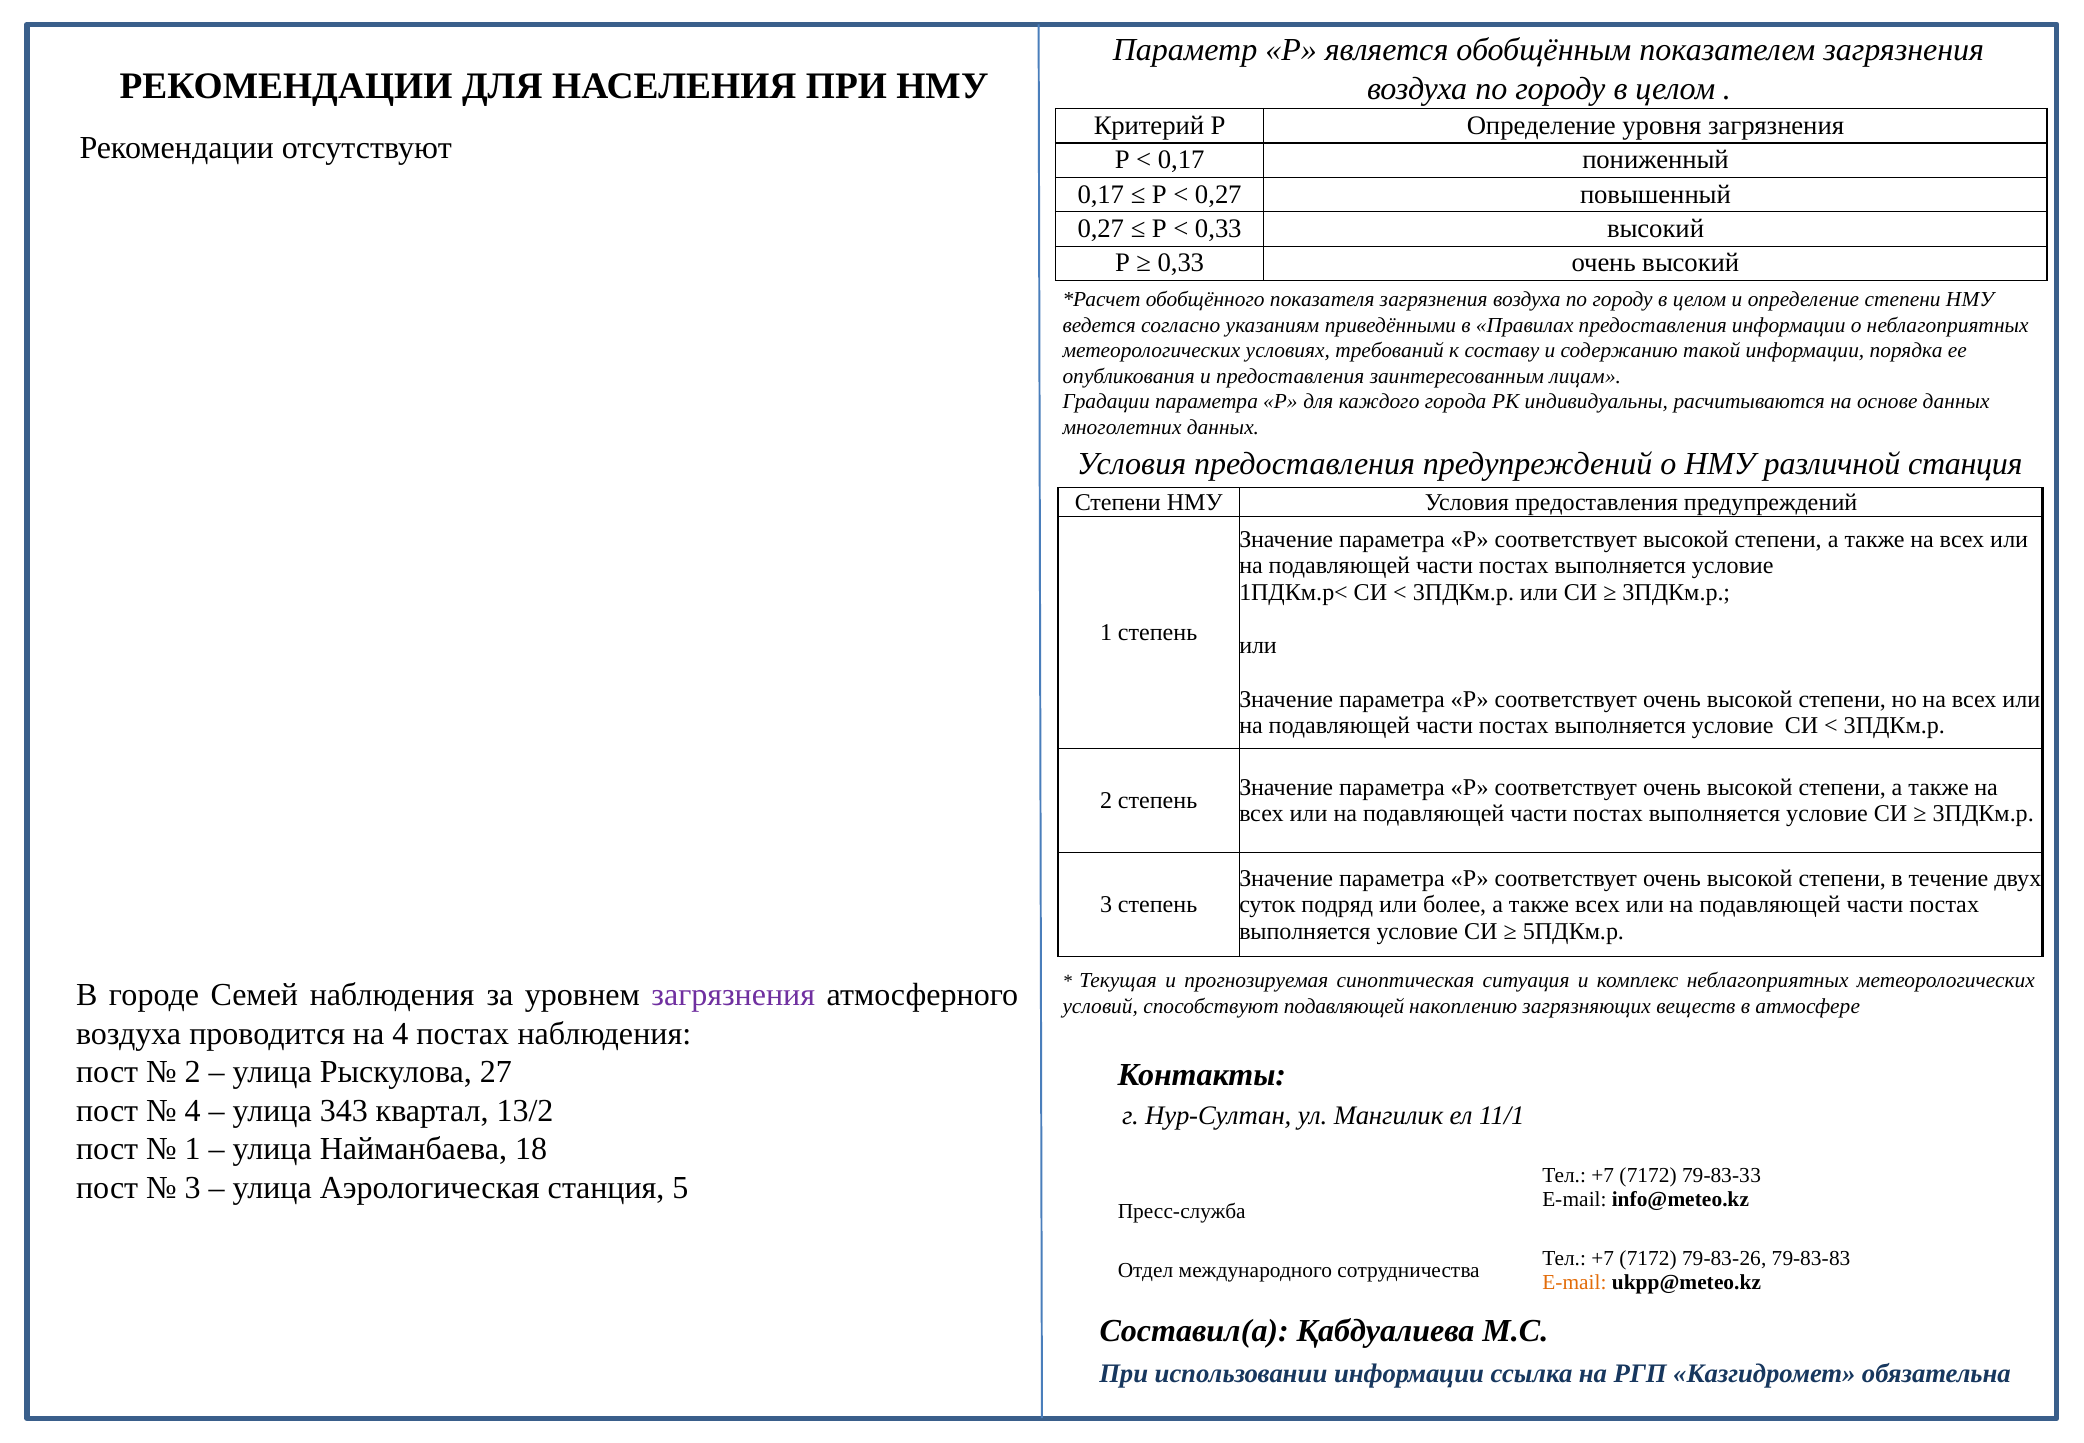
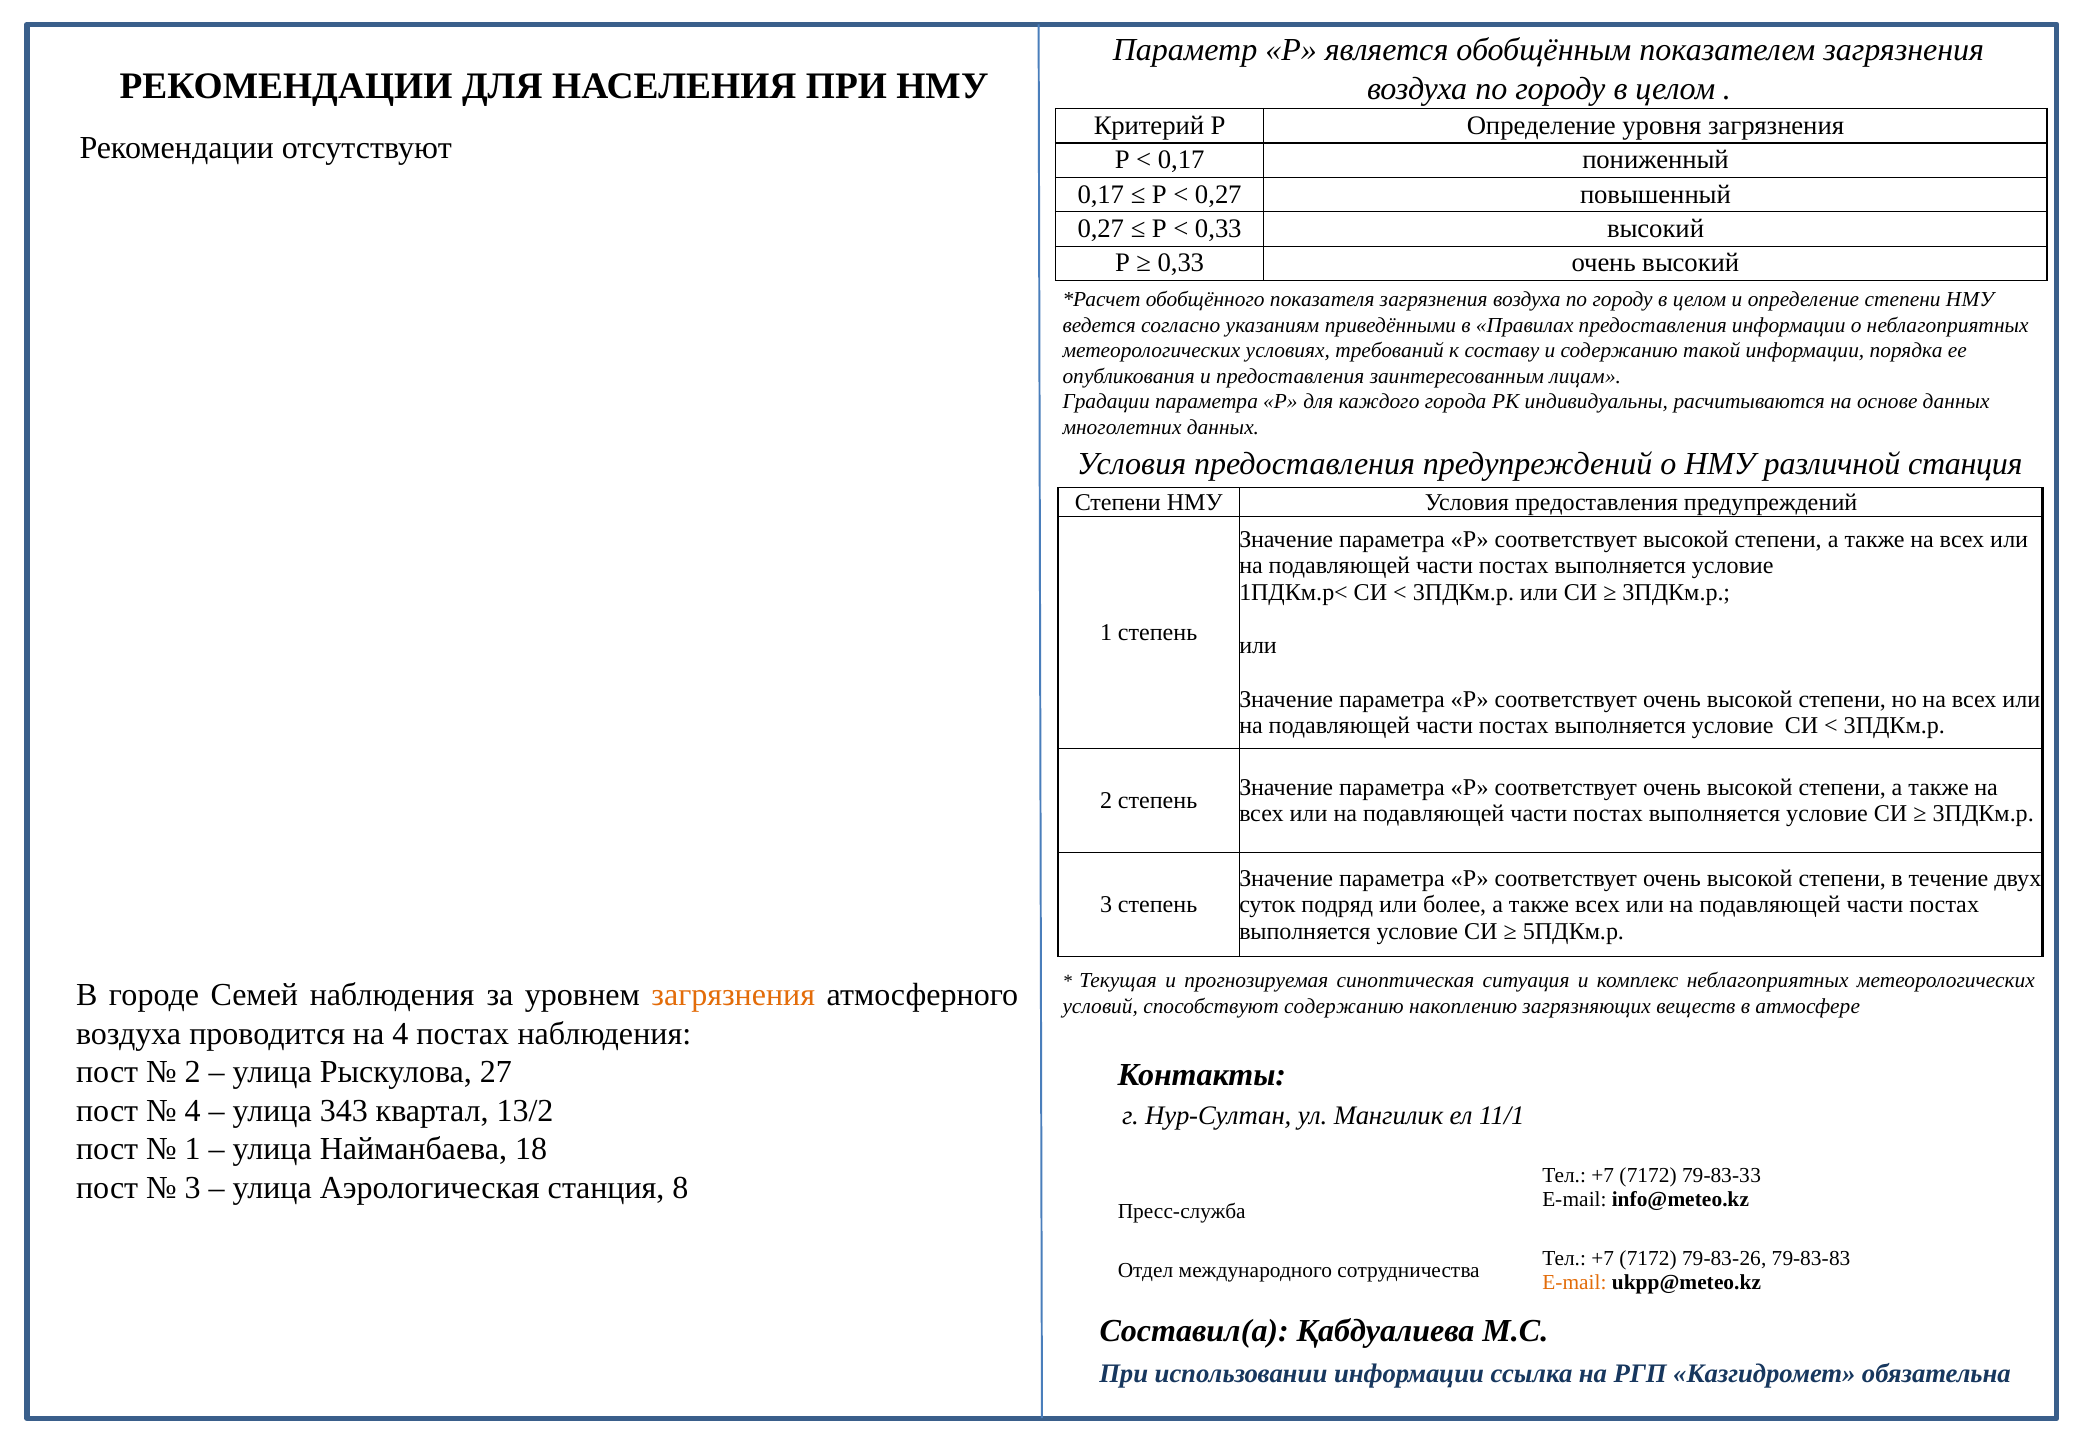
загрязнения at (733, 995) colour: purple -> orange
способствуют подавляющей: подавляющей -> содержанию
5: 5 -> 8
